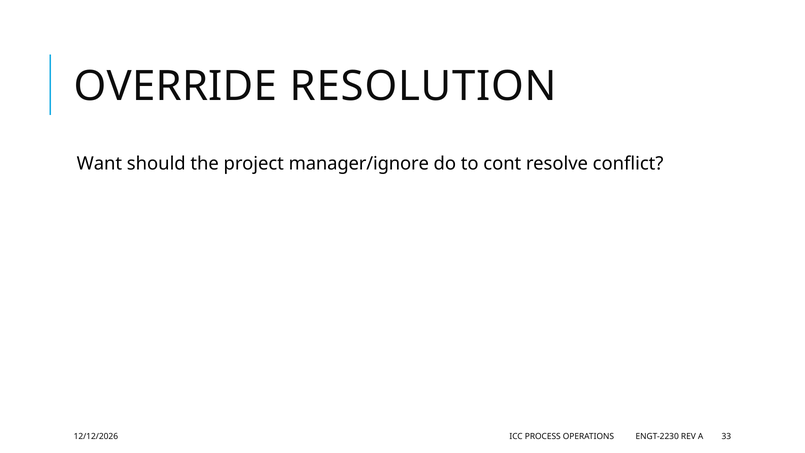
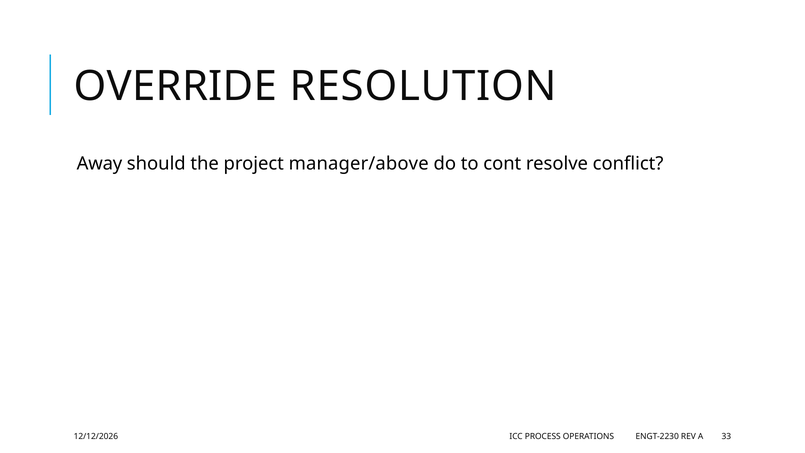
Want: Want -> Away
manager/ignore: manager/ignore -> manager/above
